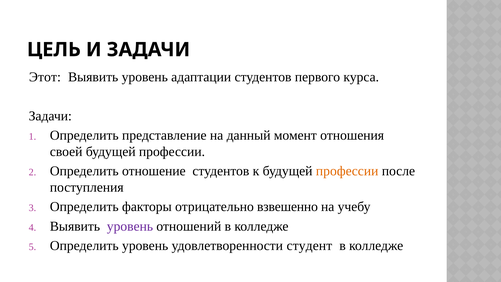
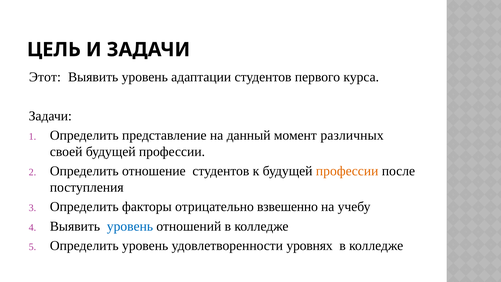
отношения: отношения -> различных
уровень at (130, 226) colour: purple -> blue
студент: студент -> уровнях
